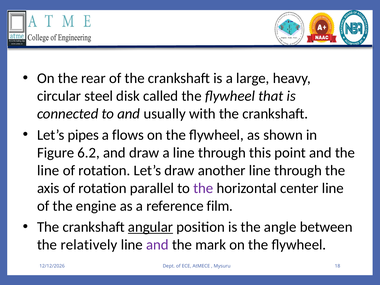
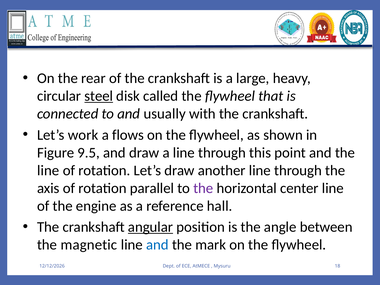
steel underline: none -> present
pipes: pipes -> work
6.2: 6.2 -> 9.5
film: film -> hall
relatively: relatively -> magnetic
and at (157, 245) colour: purple -> blue
